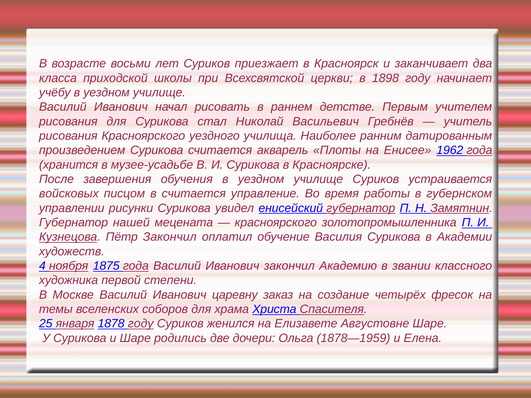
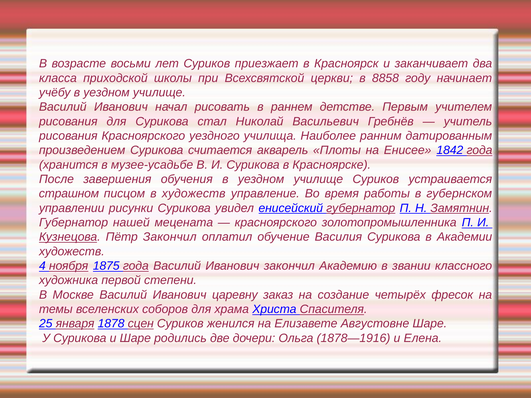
1898: 1898 -> 8858
1962: 1962 -> 1842
войсковых: войсковых -> страшном
в считается: считается -> художеств
1878 году: году -> сцен
1878—1959: 1878—1959 -> 1878—1916
